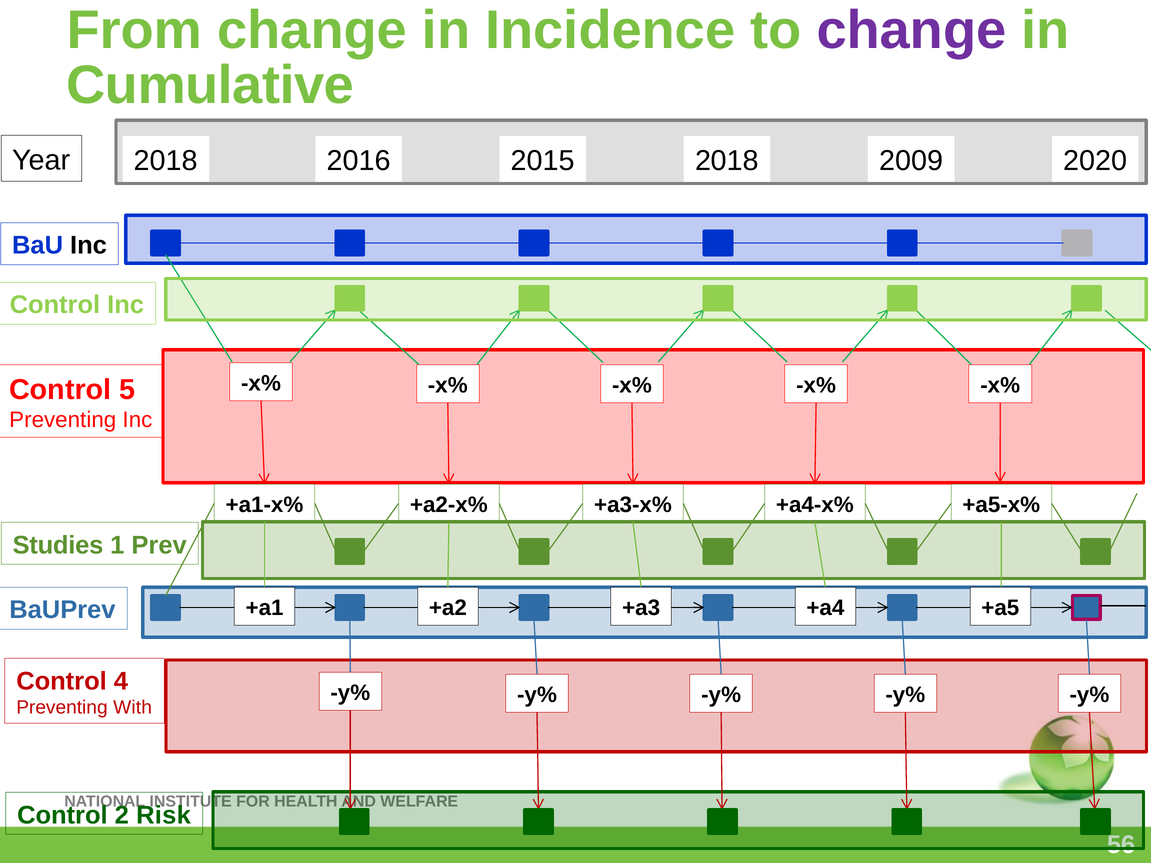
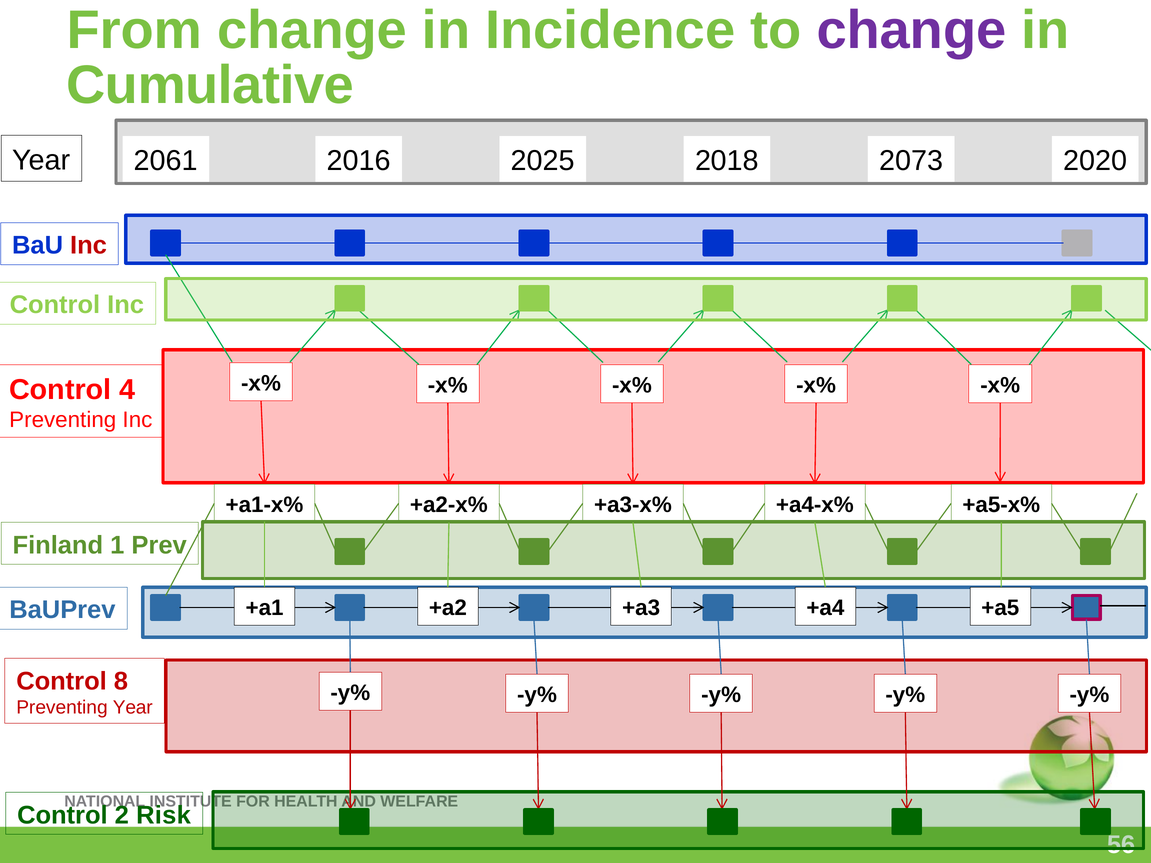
2018 at (166, 161): 2018 -> 2061
2015: 2015 -> 2025
2009: 2009 -> 2073
Inc at (88, 245) colour: black -> red
5: 5 -> 4
Studies: Studies -> Finland
4: 4 -> 8
Preventing With: With -> Year
